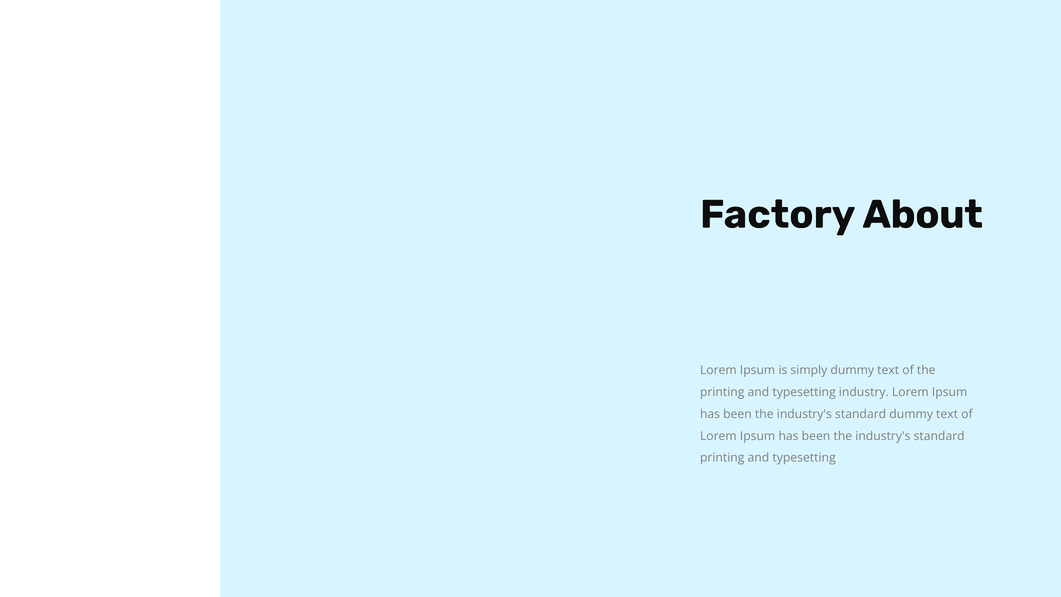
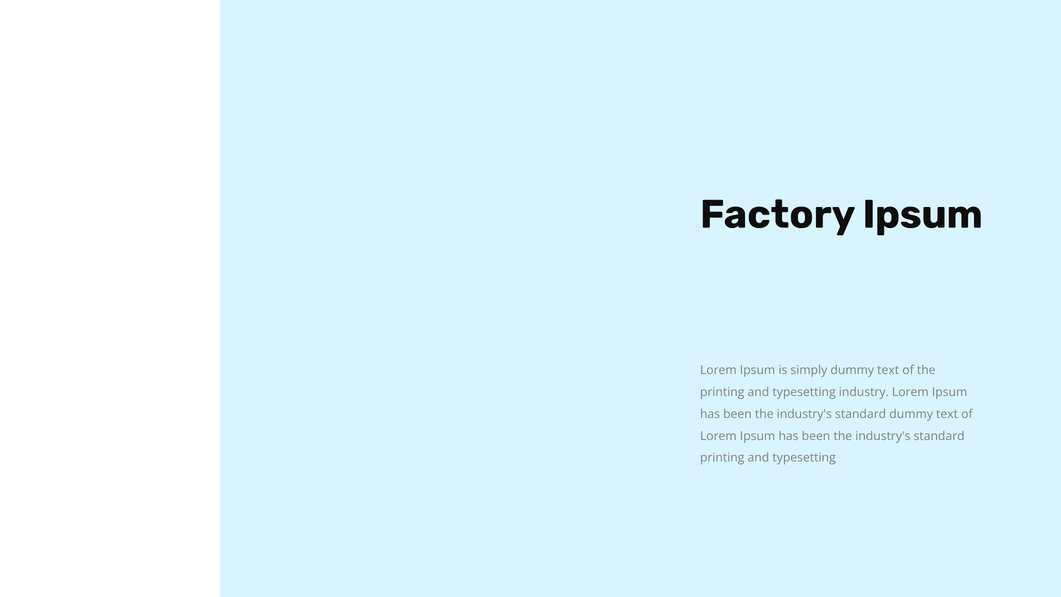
Factory About: About -> Ipsum
